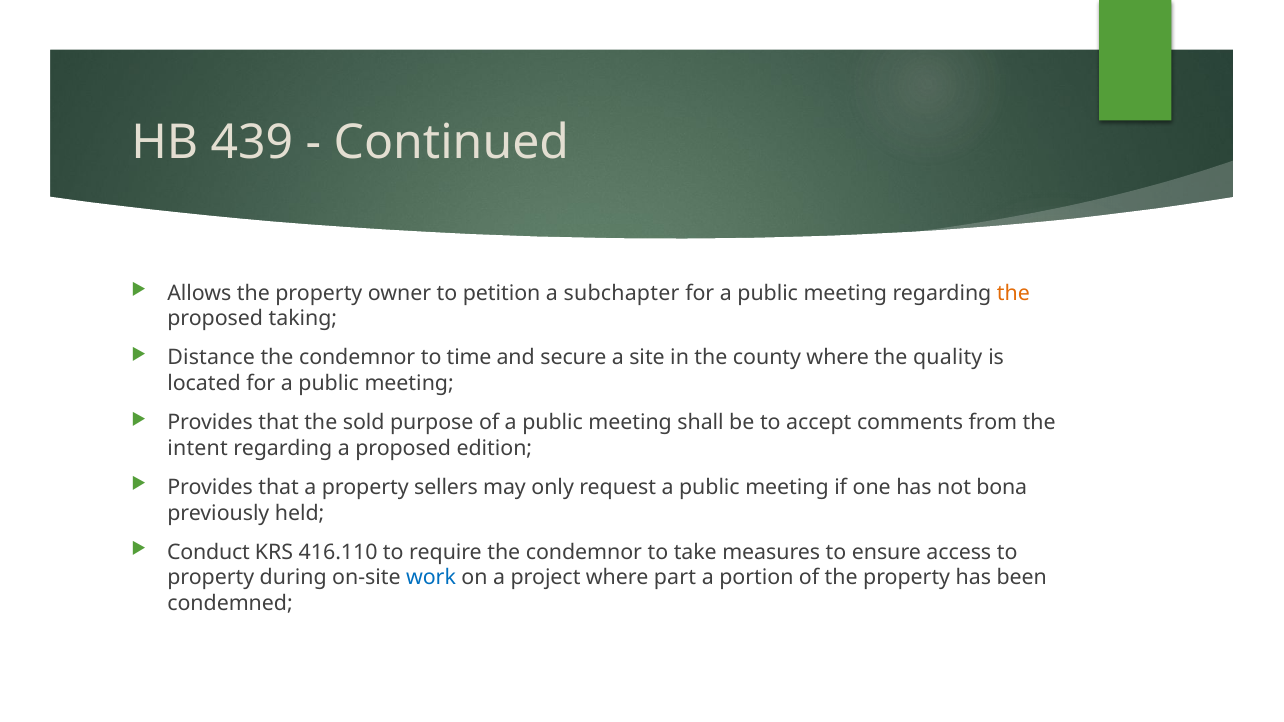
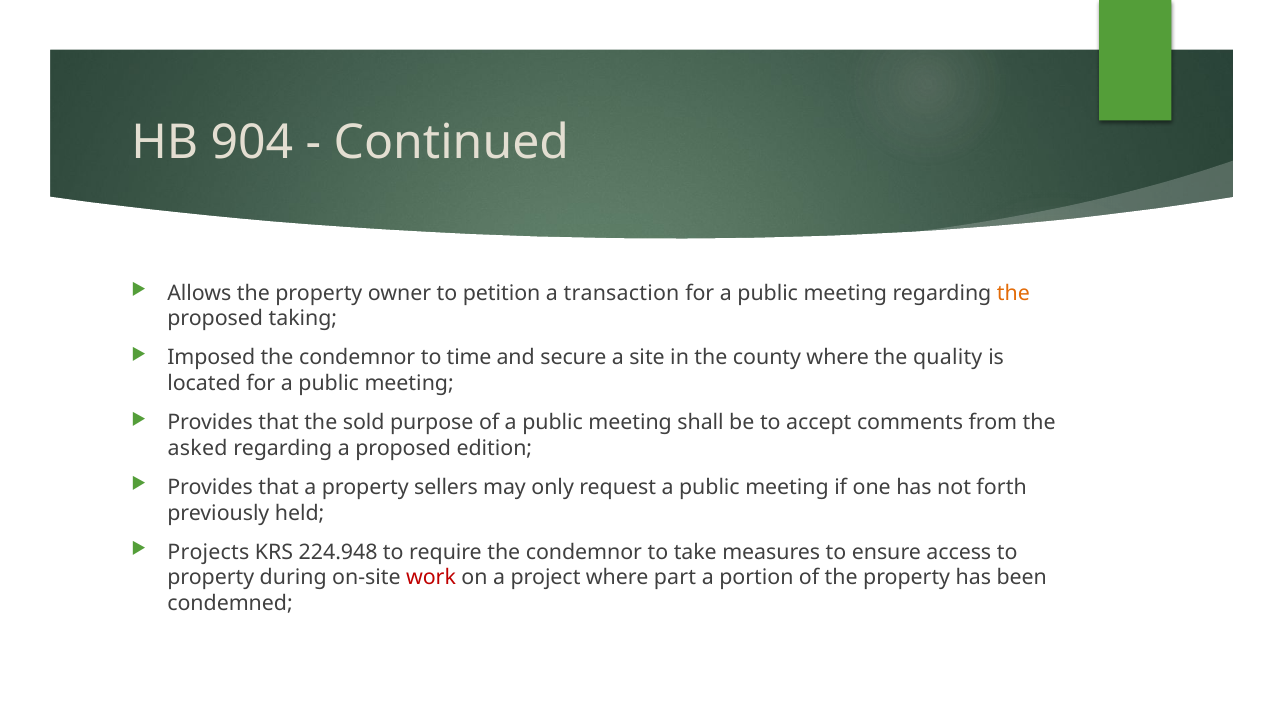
439: 439 -> 904
subchapter: subchapter -> transaction
Distance: Distance -> Imposed
intent: intent -> asked
bona: bona -> forth
Conduct: Conduct -> Projects
416.110: 416.110 -> 224.948
work colour: blue -> red
